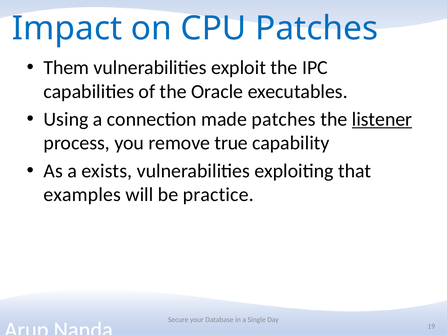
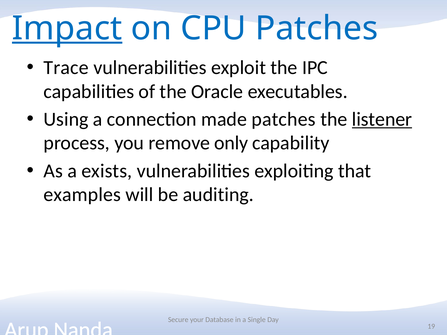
Impact underline: none -> present
Them: Them -> Trace
true: true -> only
practice: practice -> auditing
